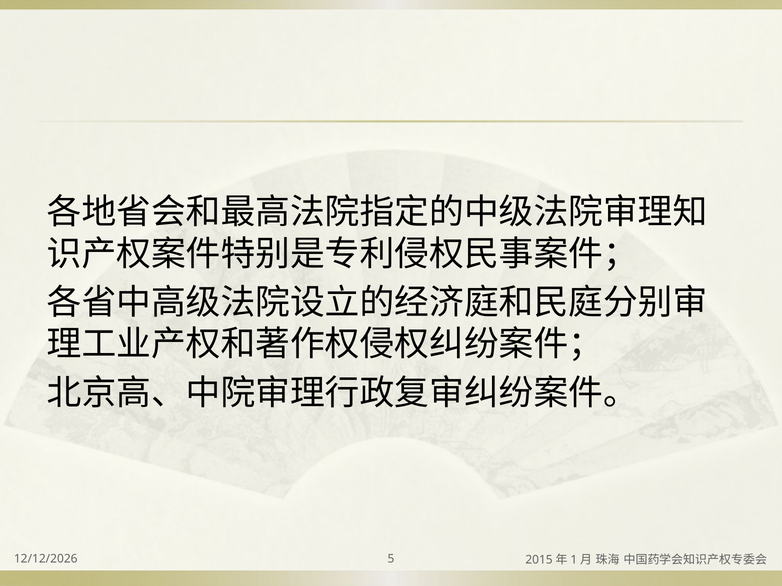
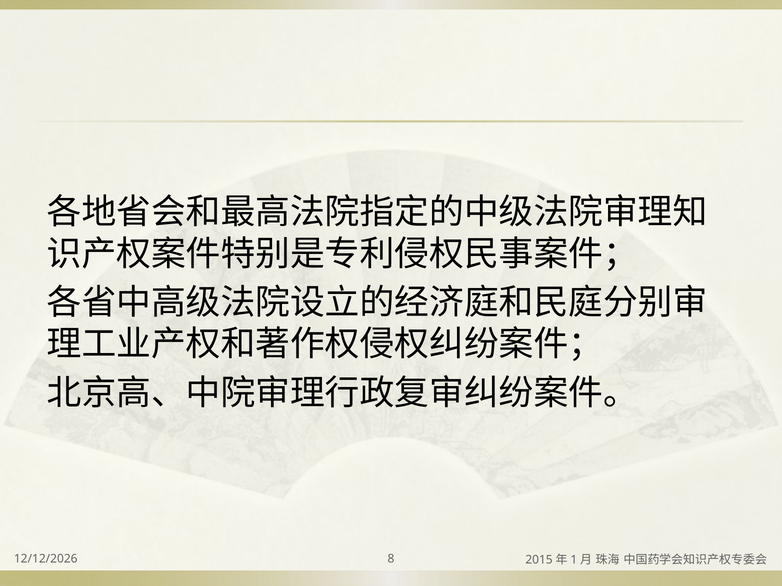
5: 5 -> 8
